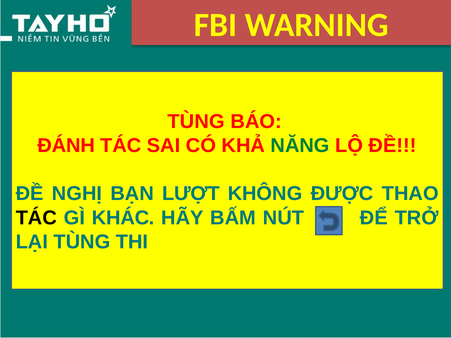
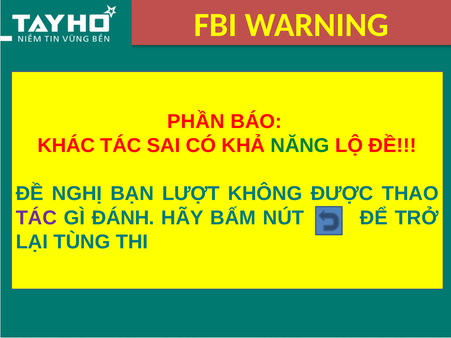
TÙNG at (196, 122): TÙNG -> PHẦN
ĐÁNH: ĐÁNH -> KHÁC
TÁC at (36, 218) colour: black -> purple
KHÁC: KHÁC -> ĐÁNH
